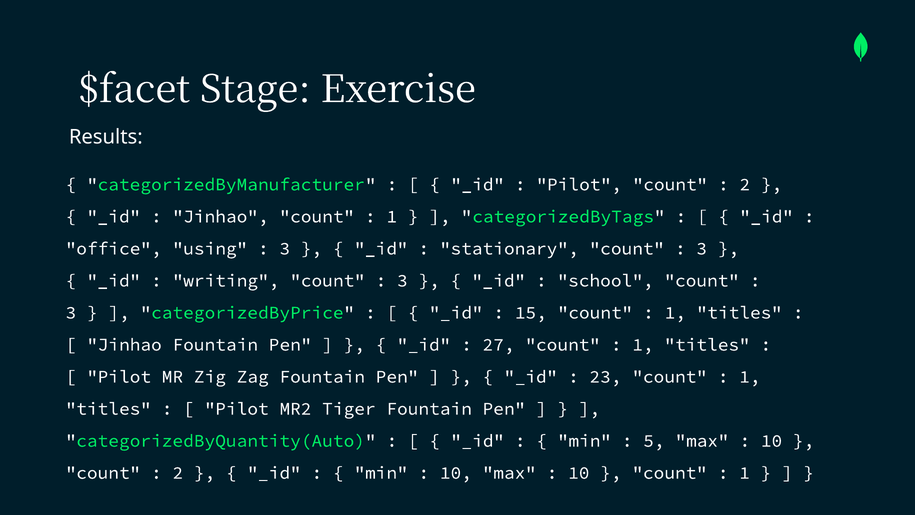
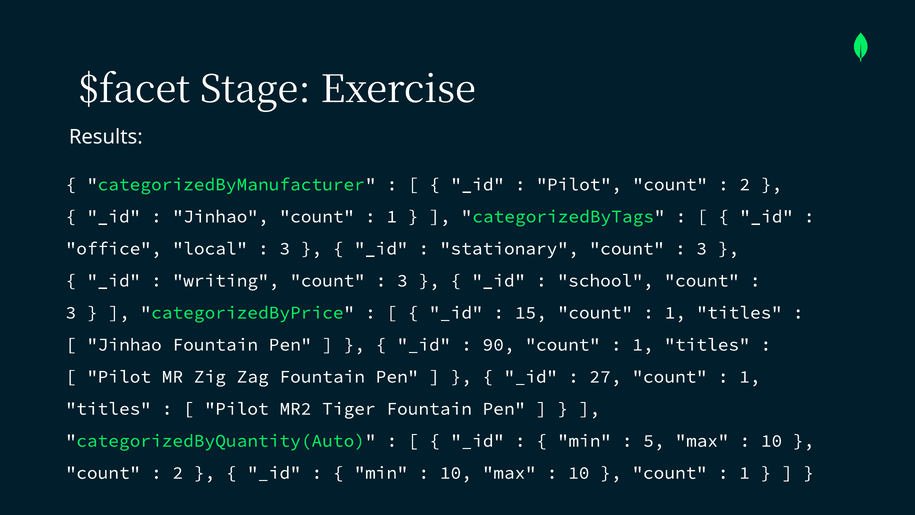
using: using -> local
27: 27 -> 90
23: 23 -> 27
